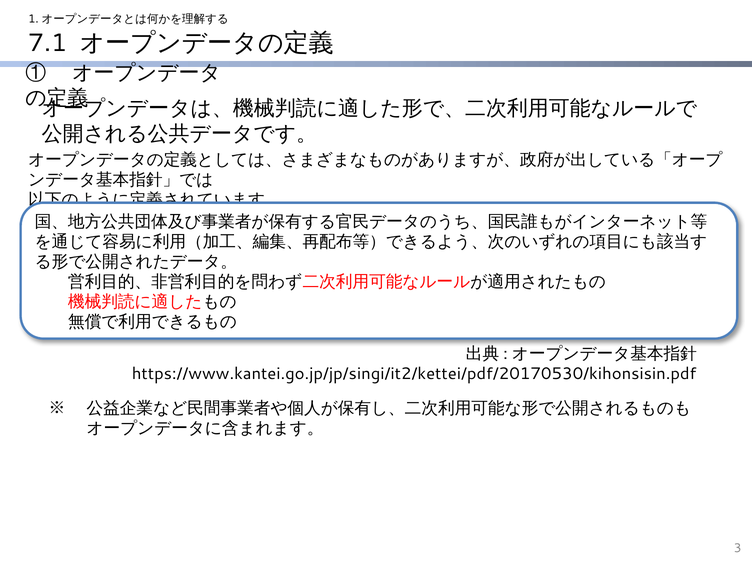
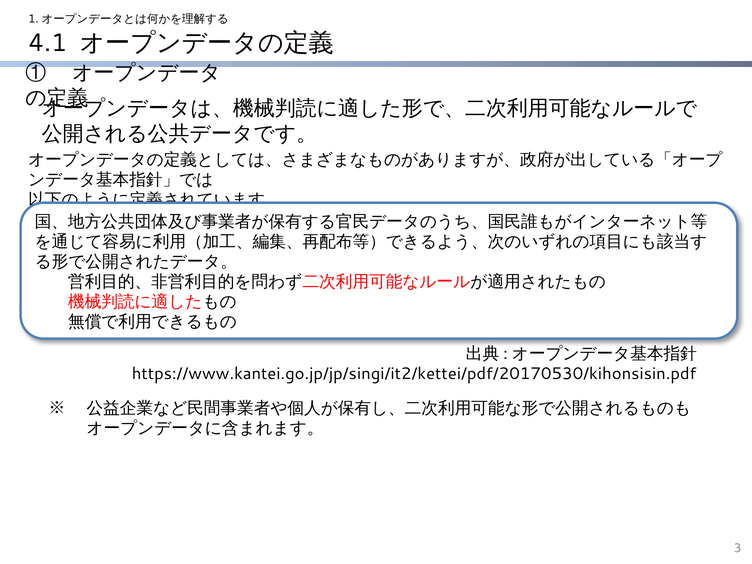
7.1: 7.1 -> 4.1
